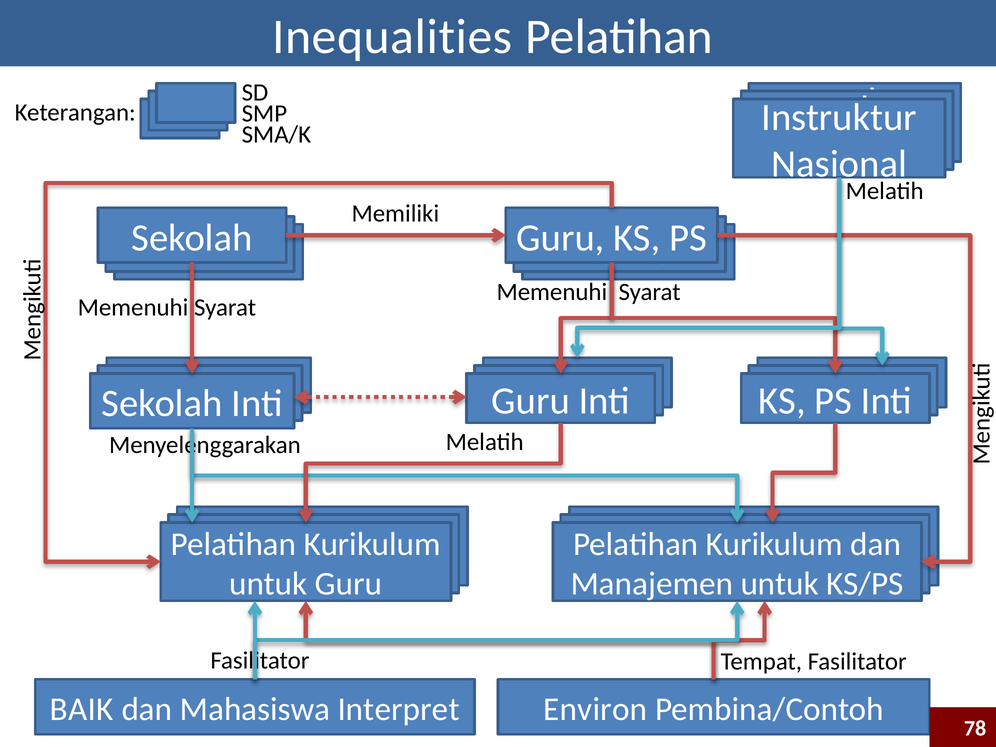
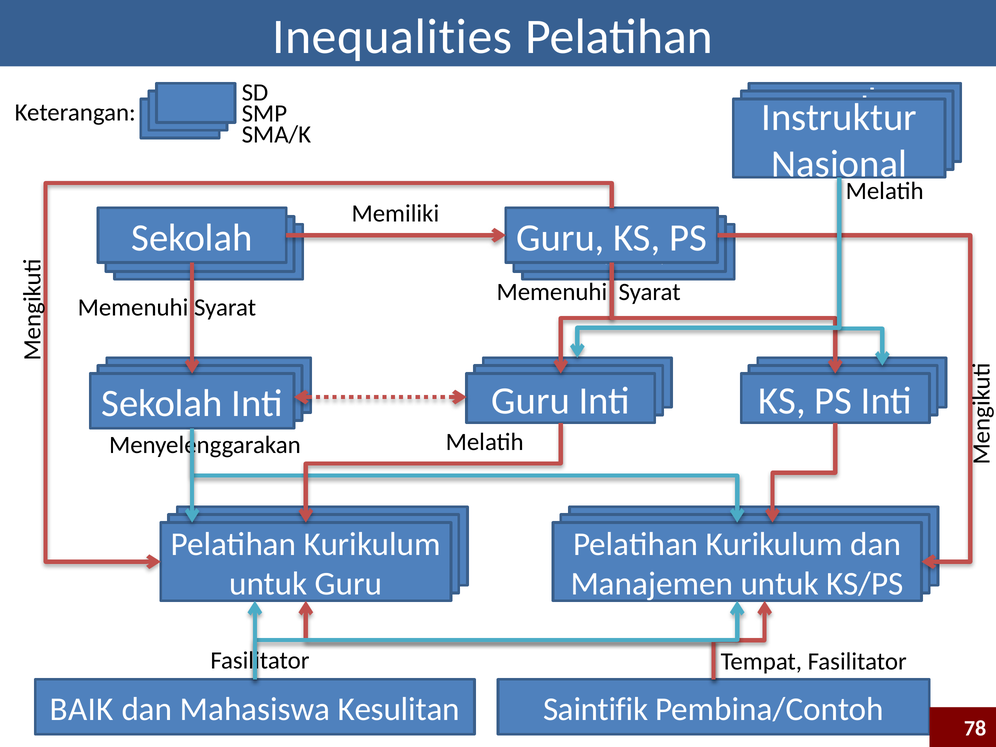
Interpret: Interpret -> Kesulitan
Environ: Environ -> Saintifik
